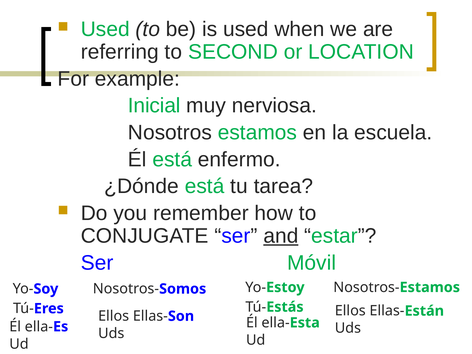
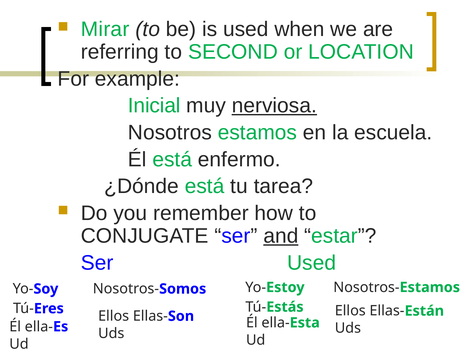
Used at (105, 29): Used -> Mirar
nerviosa underline: none -> present
Ser Móvil: Móvil -> Used
